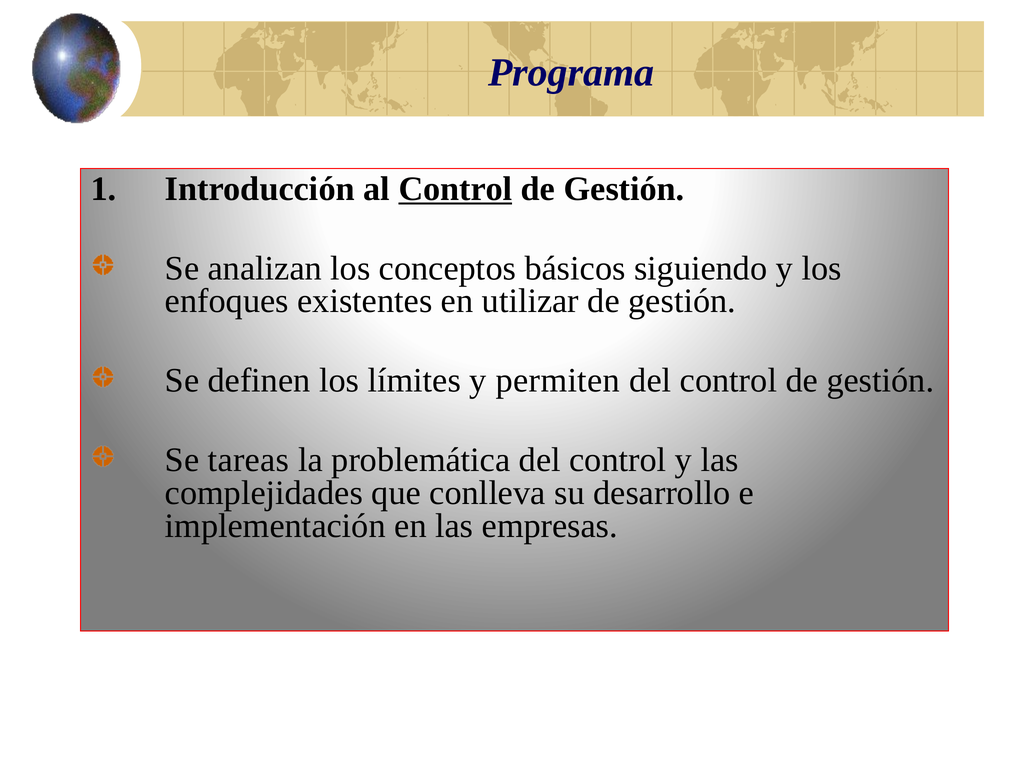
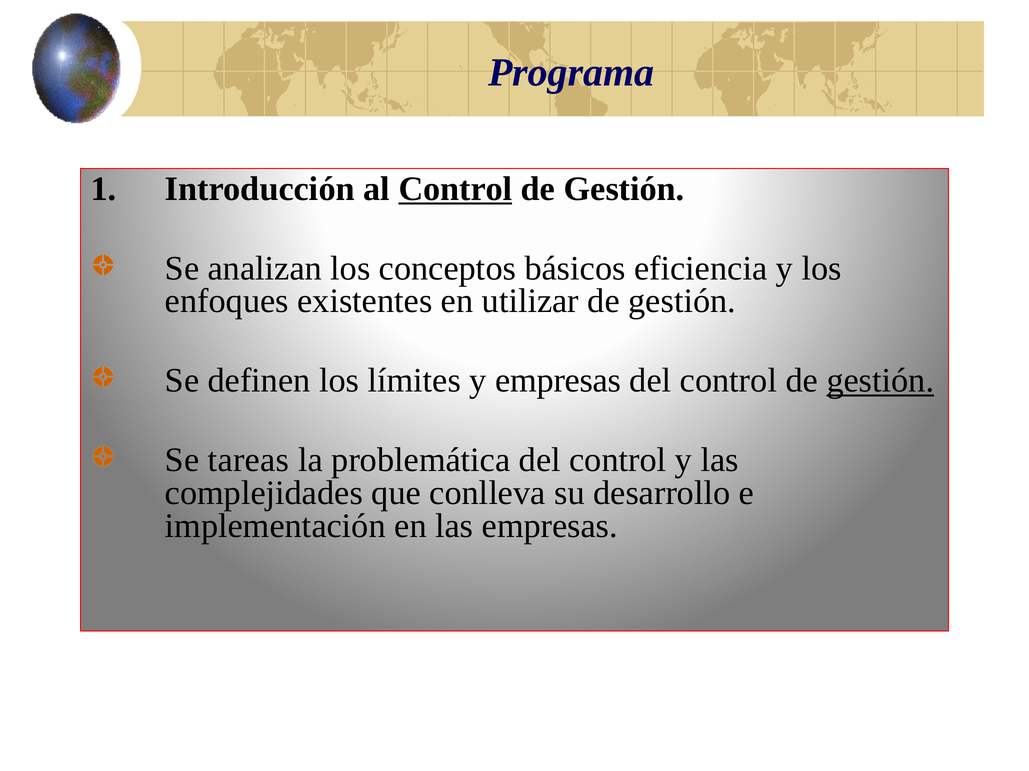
siguiendo: siguiendo -> eficiencia
y permiten: permiten -> empresas
gestión at (880, 381) underline: none -> present
